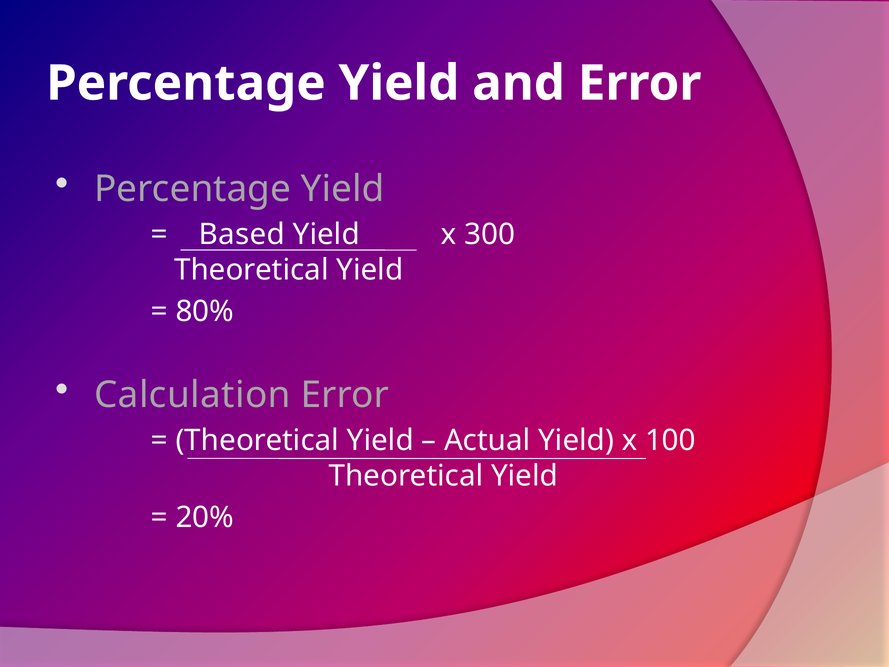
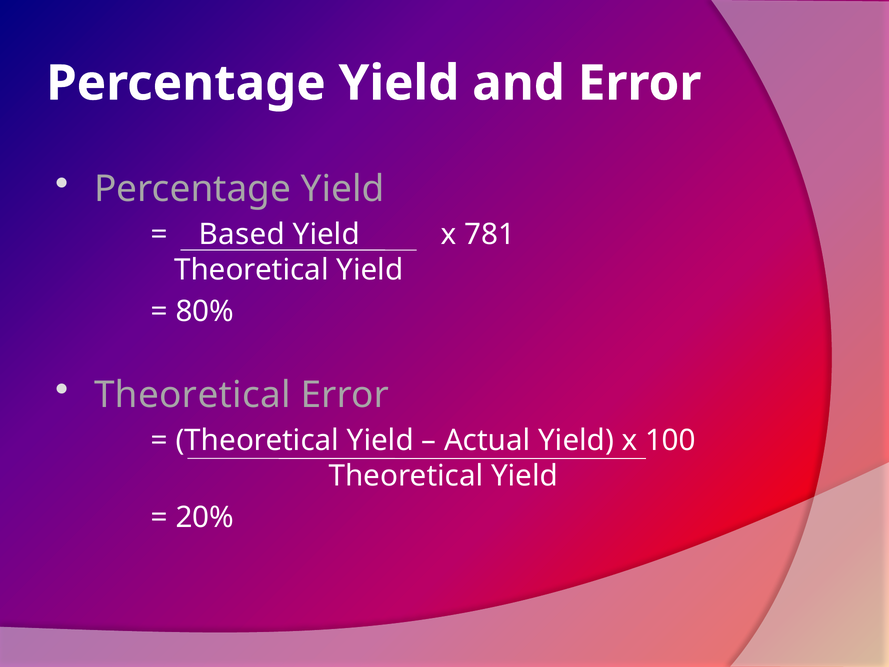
300: 300 -> 781
Calculation at (192, 395): Calculation -> Theoretical
